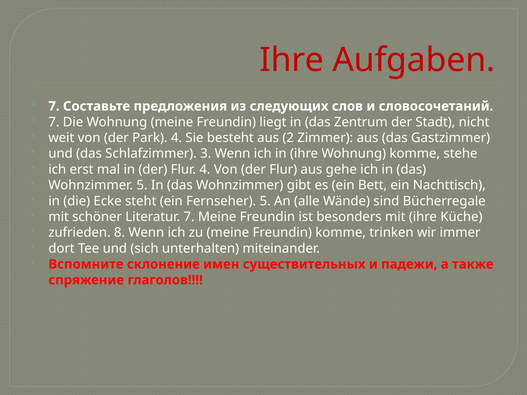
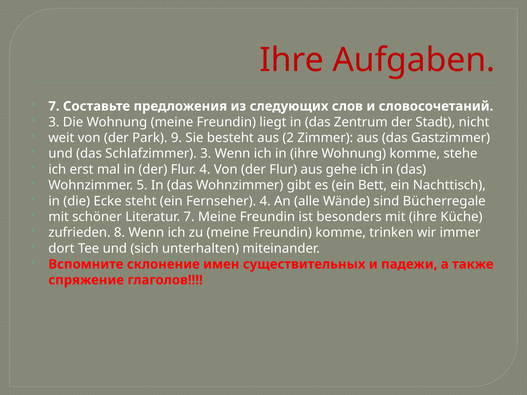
7 at (54, 122): 7 -> 3
Park 4: 4 -> 9
Fernseher 5: 5 -> 4
